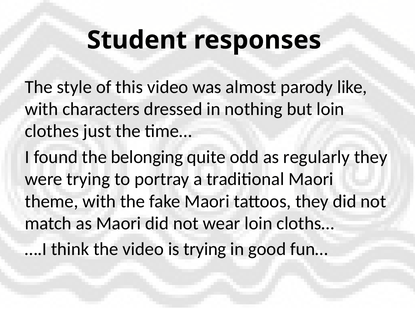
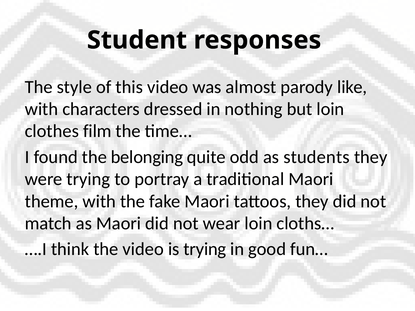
just: just -> film
regularly: regularly -> students
